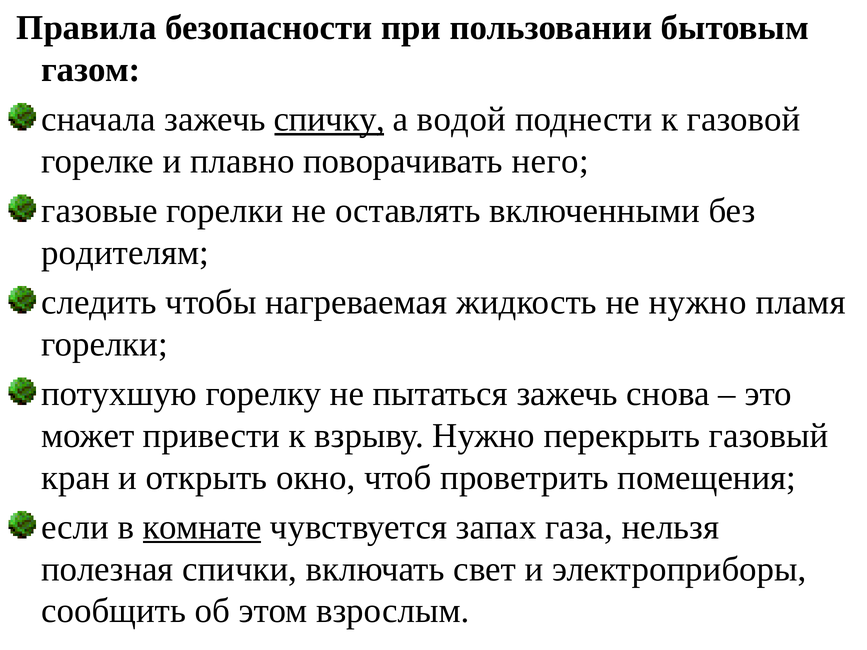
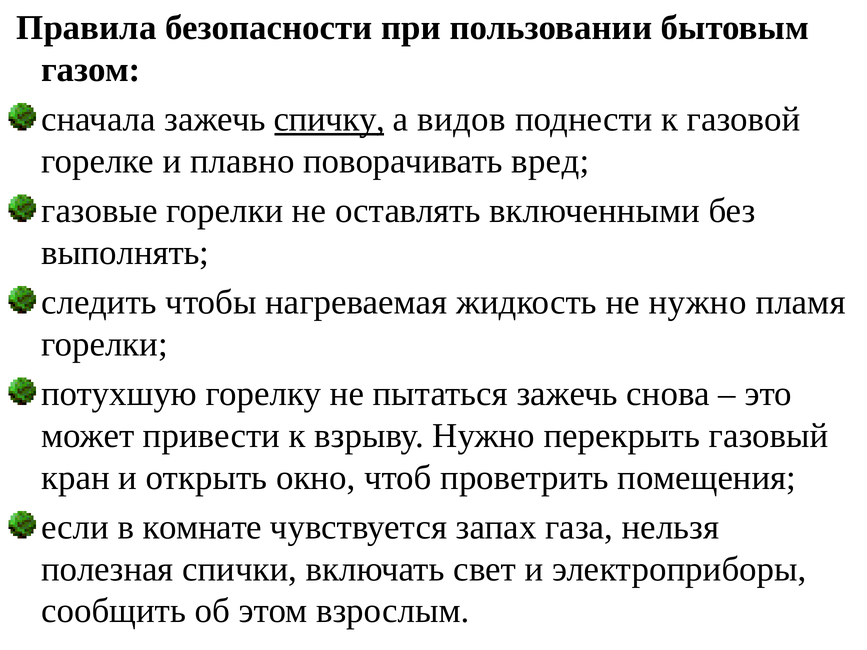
водой: водой -> видов
него: него -> вред
родителям: родителям -> выполнять
комнате underline: present -> none
